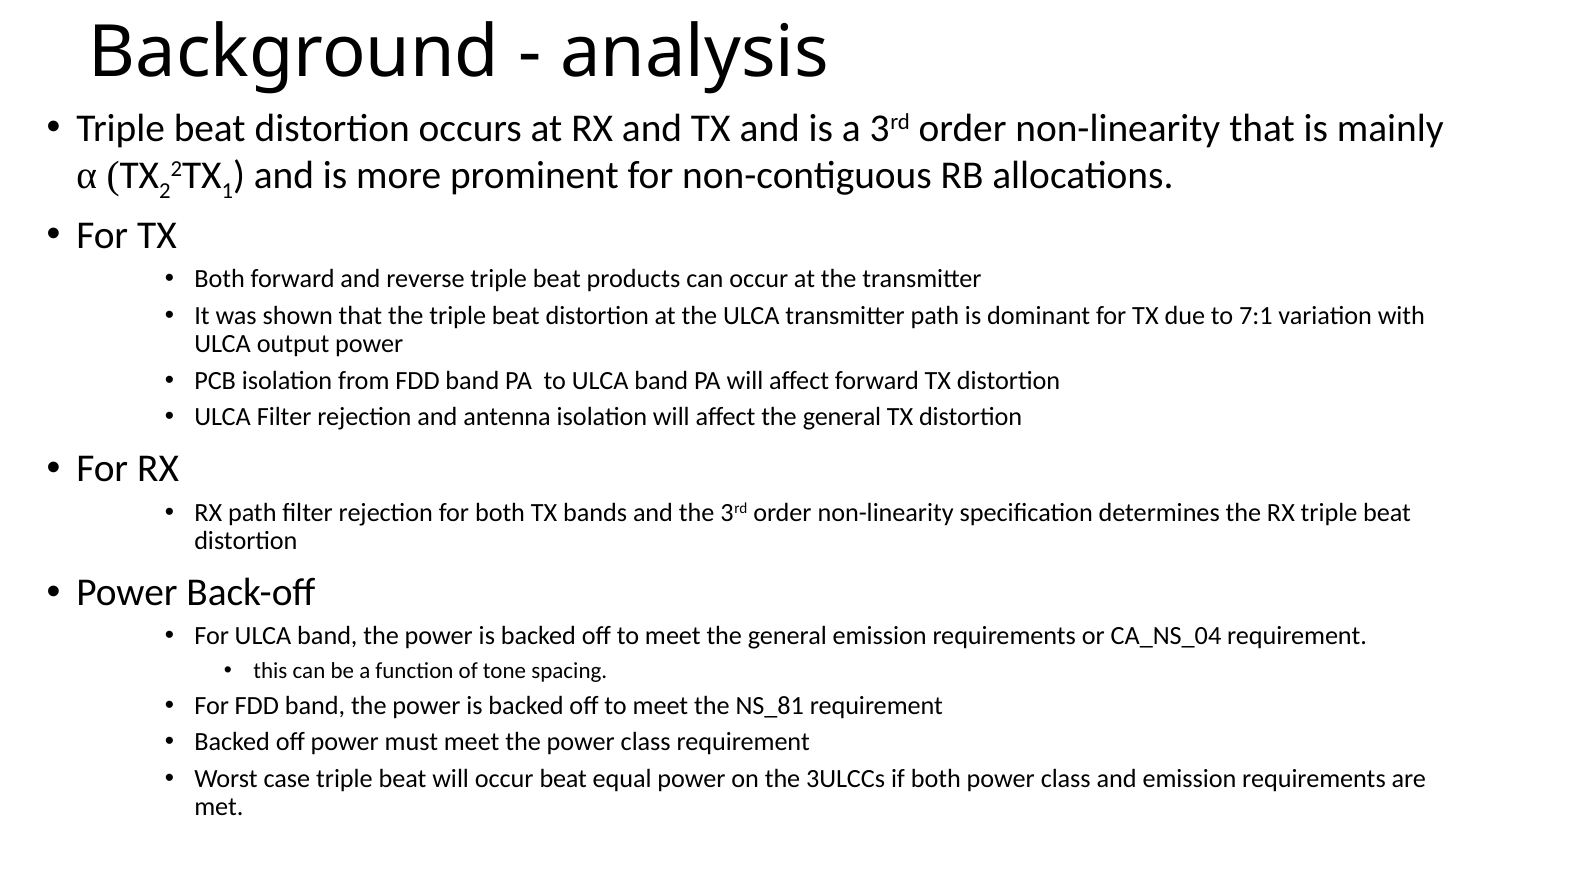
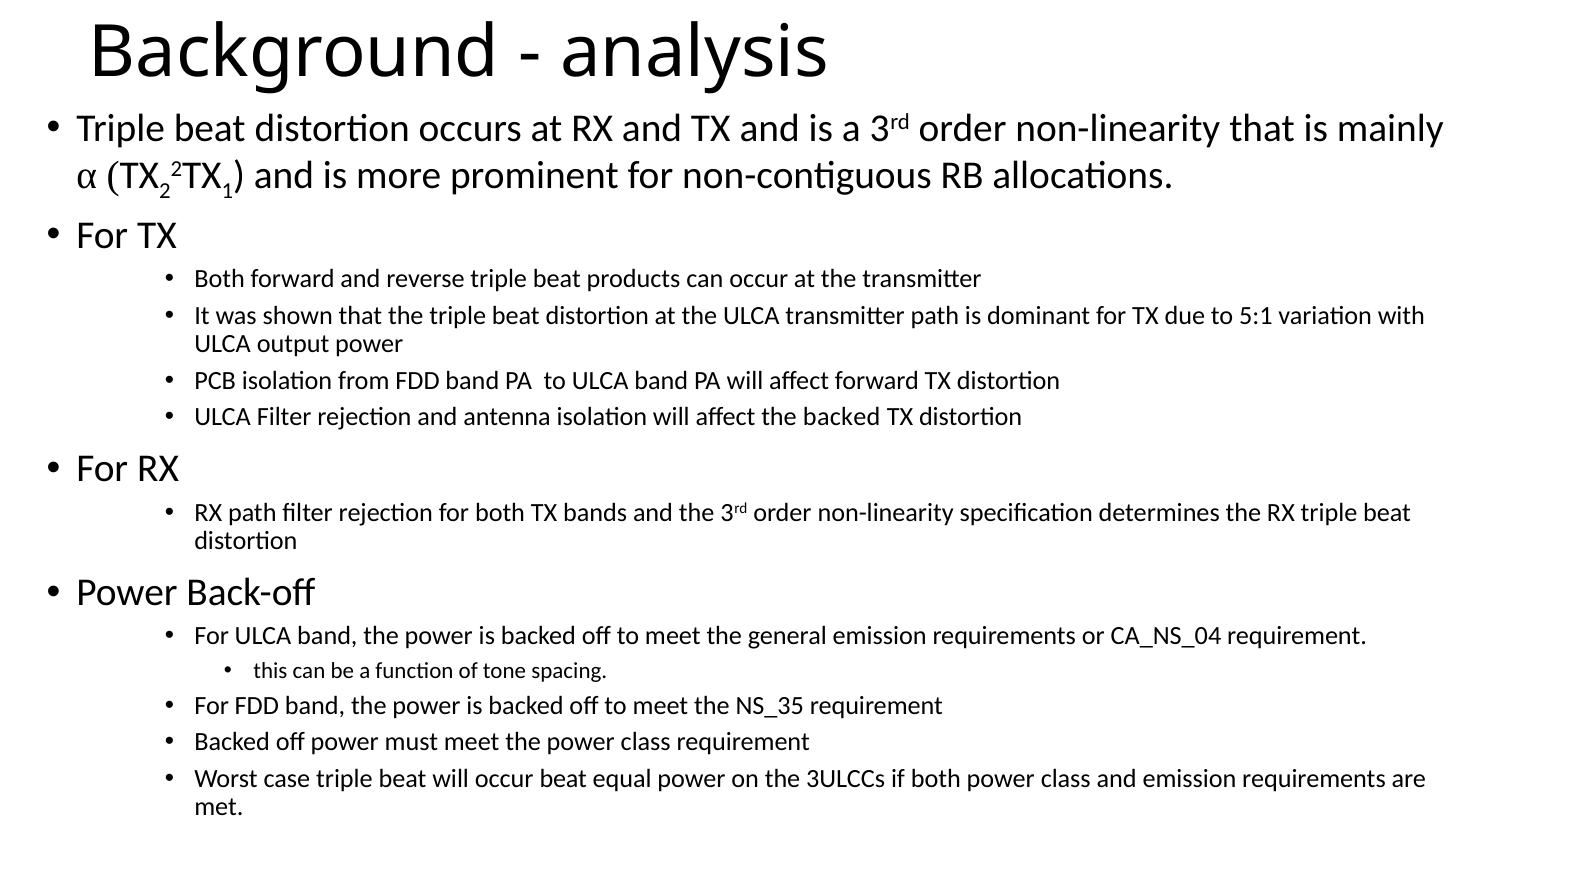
7:1: 7:1 -> 5:1
affect the general: general -> backed
NS_81: NS_81 -> NS_35
